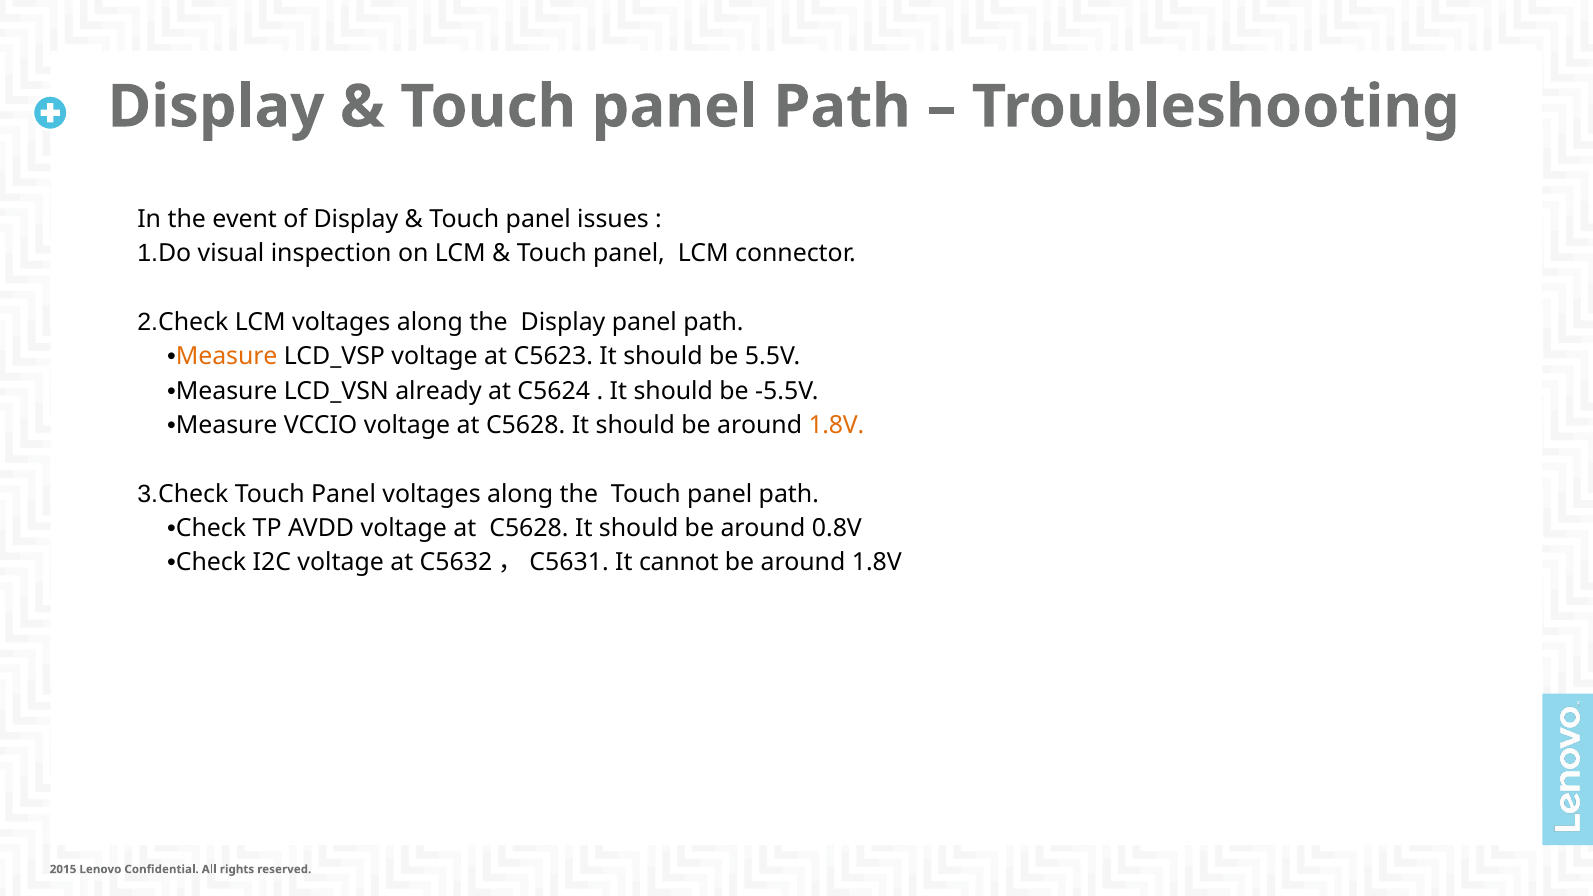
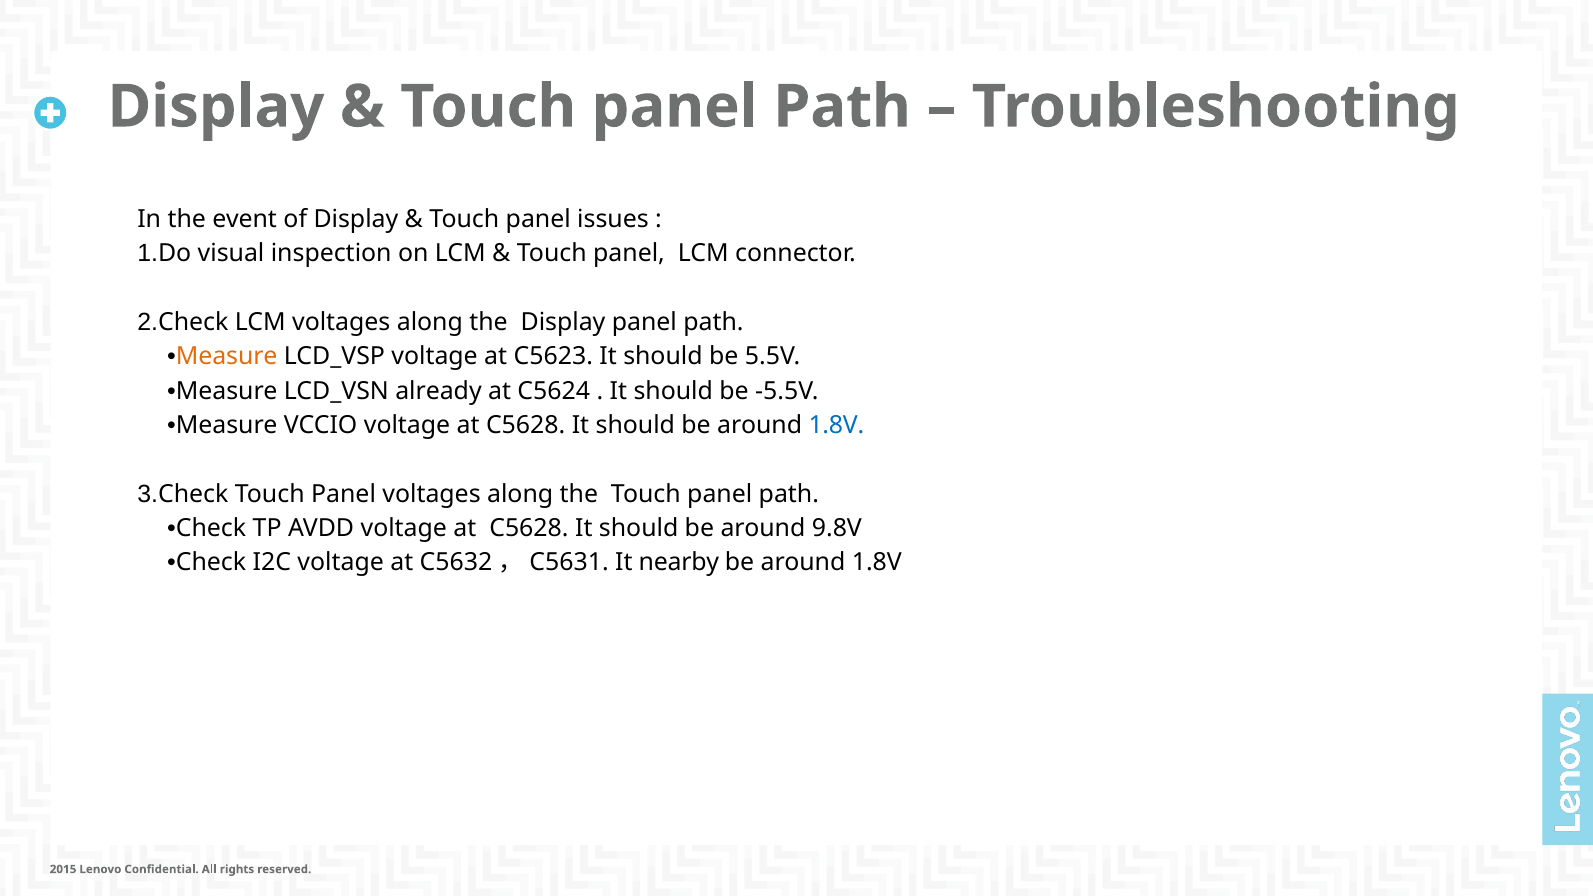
1.8V at (836, 425) colour: orange -> blue
0.8V: 0.8V -> 9.8V
cannot: cannot -> nearby
